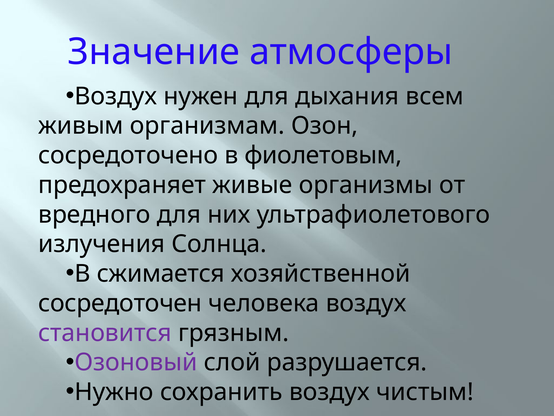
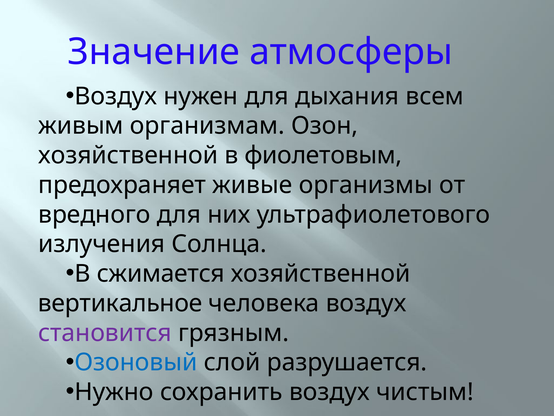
сосредоточено at (128, 155): сосредоточено -> хозяйственной
сосредоточен: сосредоточен -> вертикальное
Озоновый colour: purple -> blue
